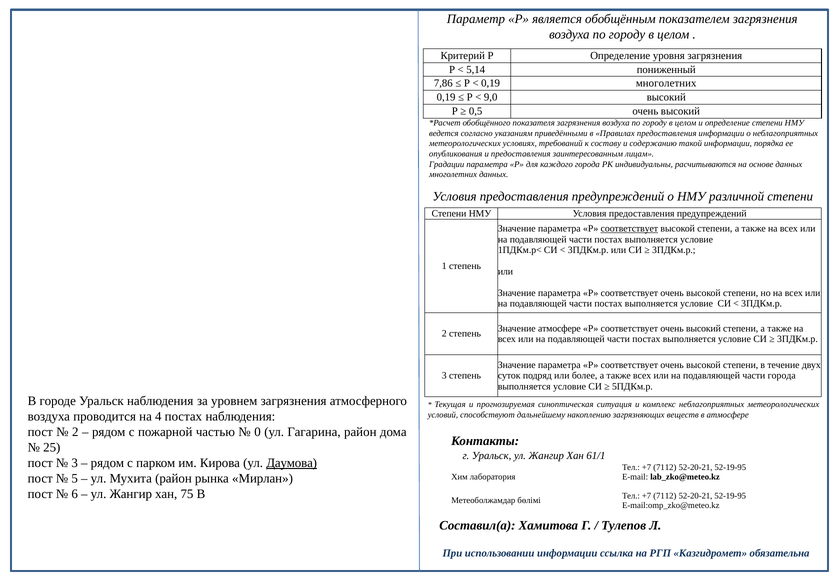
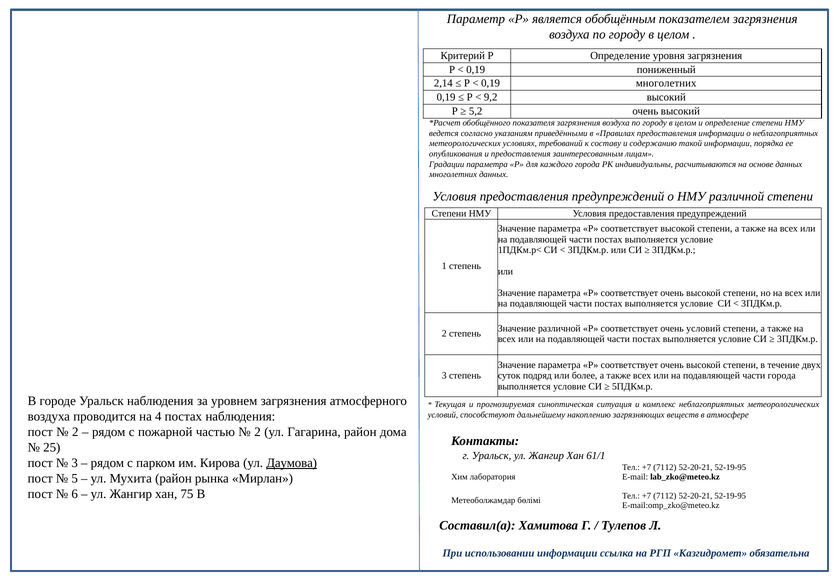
5,14 at (476, 69): 5,14 -> 0,19
7,86: 7,86 -> 2,14
9,0: 9,0 -> 9,2
0,5: 0,5 -> 5,2
соответствует at (629, 229) underline: present -> none
Значение атмосфере: атмосфере -> различной
соответствует очень высокий: высокий -> условий
0 at (258, 432): 0 -> 2
